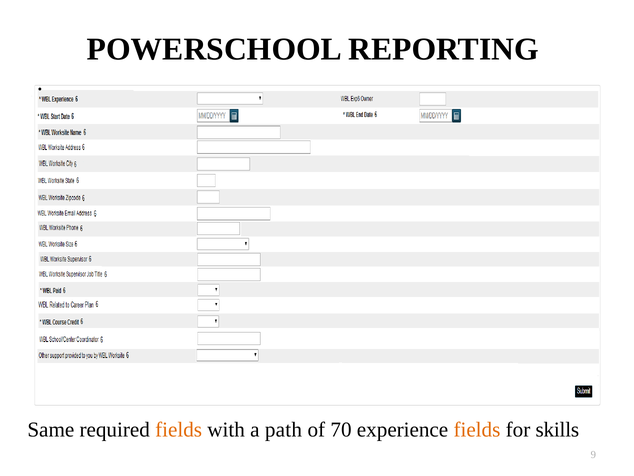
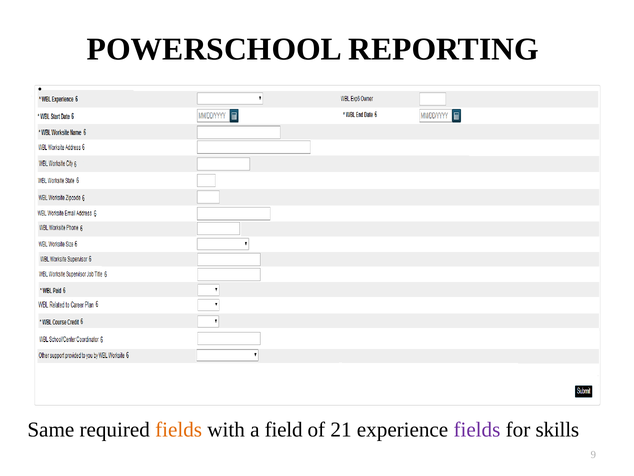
path: path -> field
70: 70 -> 21
fields at (477, 429) colour: orange -> purple
